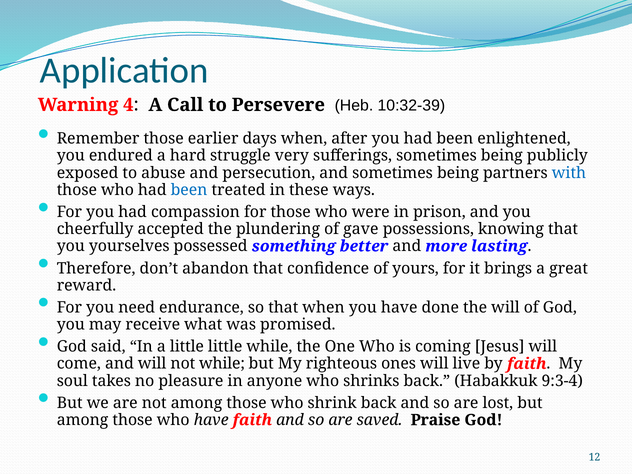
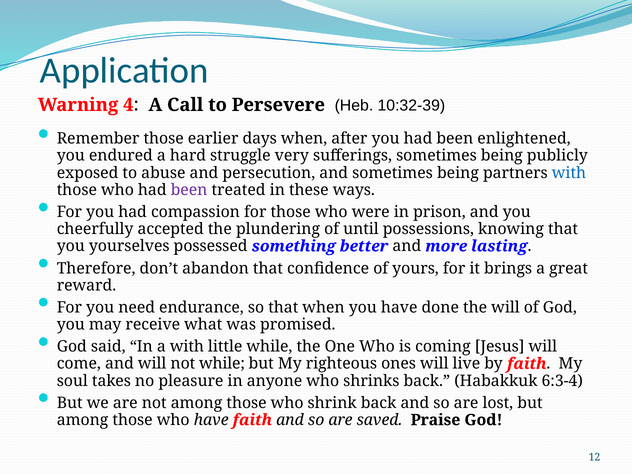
been at (189, 190) colour: blue -> purple
gave: gave -> until
a little: little -> with
9:3-4: 9:3-4 -> 6:3-4
